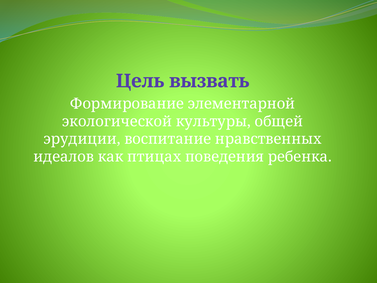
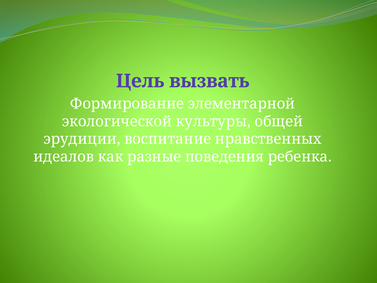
птицах: птицах -> разные
